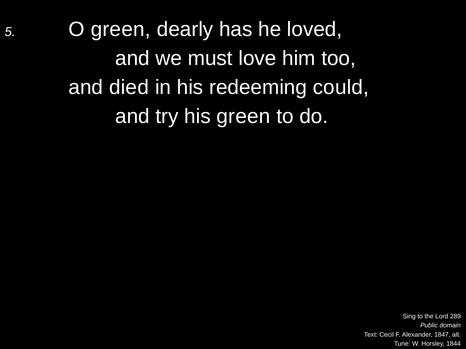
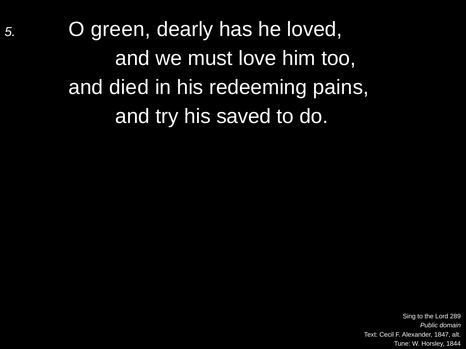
could: could -> pains
his green: green -> saved
